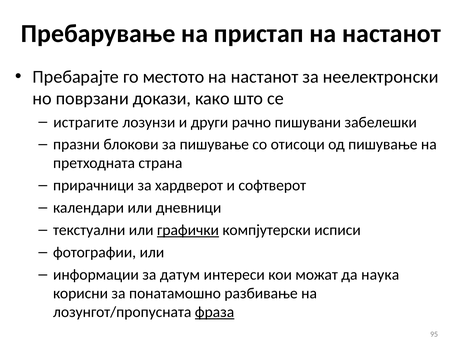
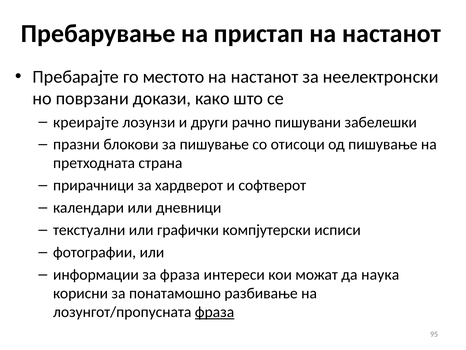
истрагите: истрагите -> креирајте
графички underline: present -> none
за датум: датум -> фраза
